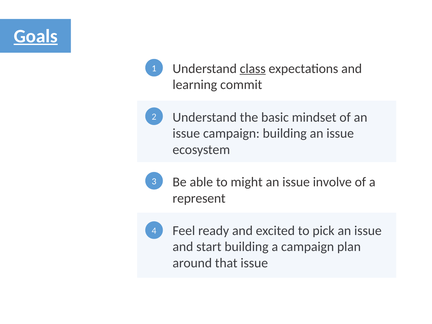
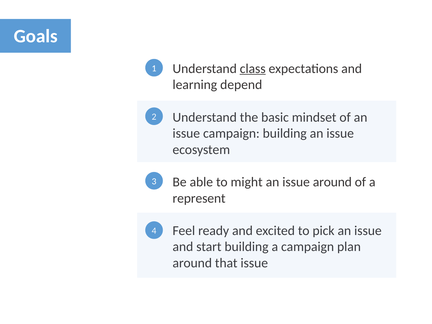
Goals underline: present -> none
commit: commit -> depend
issue involve: involve -> around
